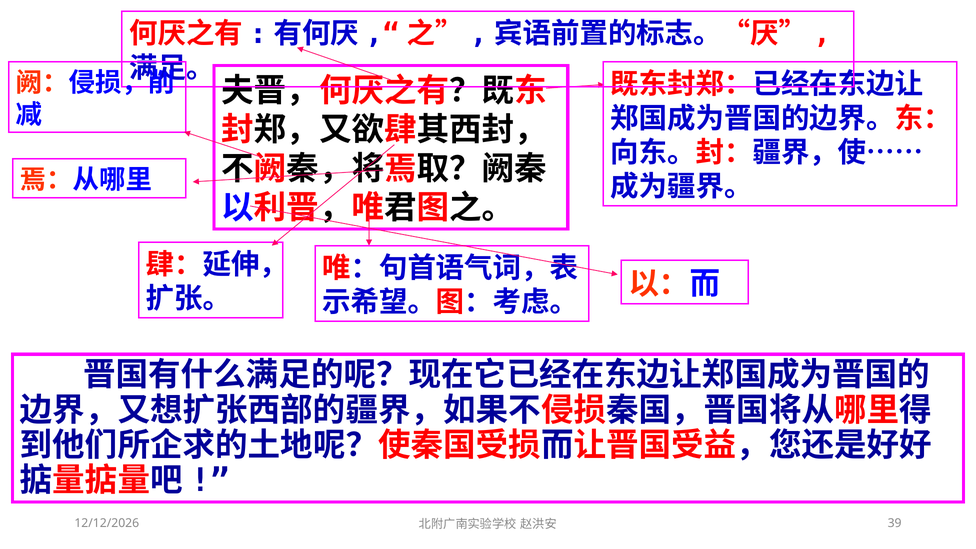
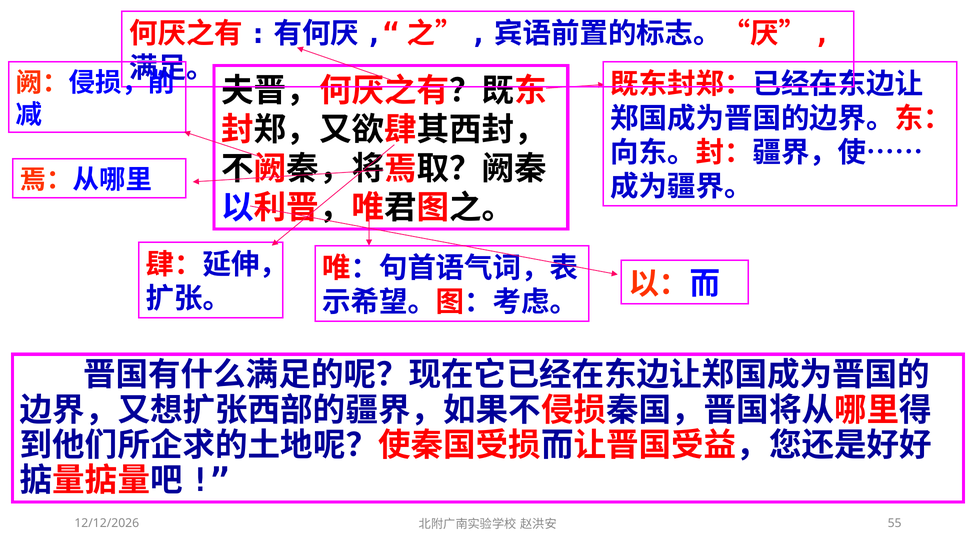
39: 39 -> 55
